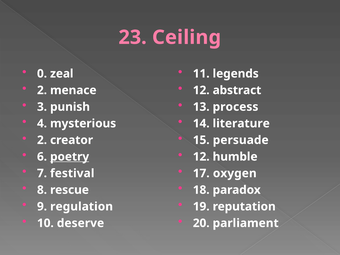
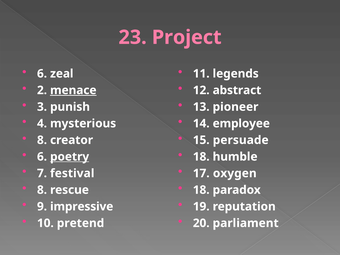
Ceiling: Ceiling -> Project
0 at (42, 74): 0 -> 6
menace underline: none -> present
process: process -> pioneer
literature: literature -> employee
2 at (42, 140): 2 -> 8
12 at (201, 157): 12 -> 18
regulation: regulation -> impressive
deserve: deserve -> pretend
